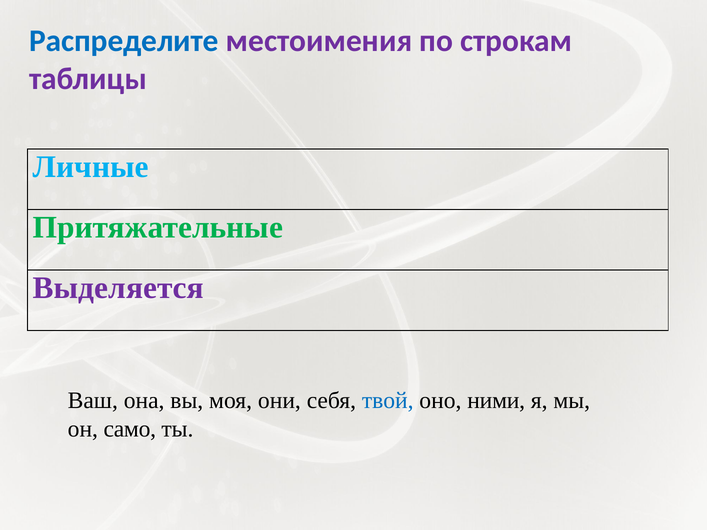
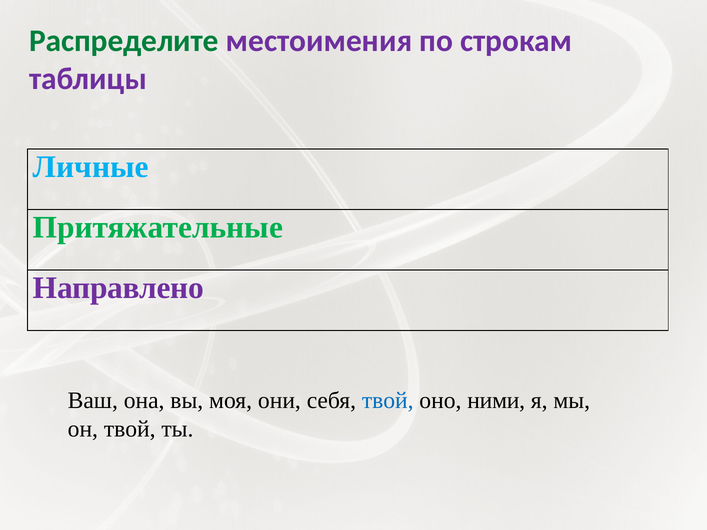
Распределите colour: blue -> green
Выделяется: Выделяется -> Направлено
он само: само -> твой
